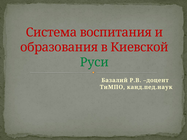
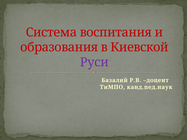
Руси colour: green -> purple
